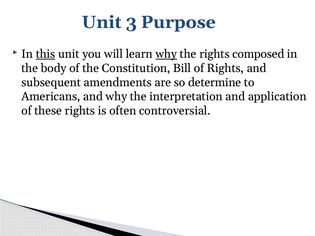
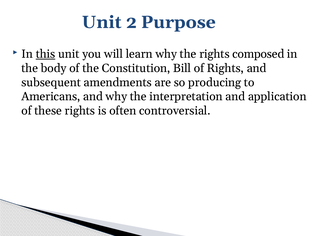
3: 3 -> 2
why at (166, 54) underline: present -> none
determine: determine -> producing
